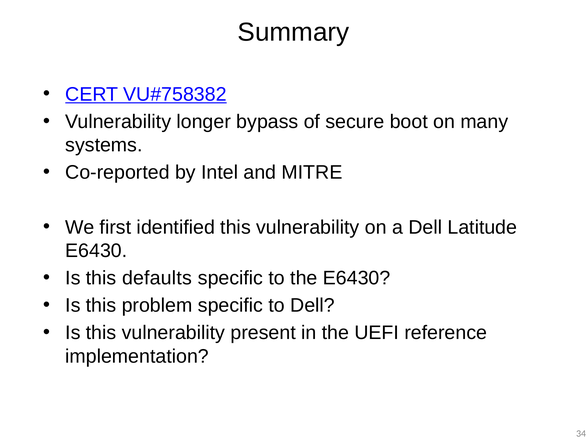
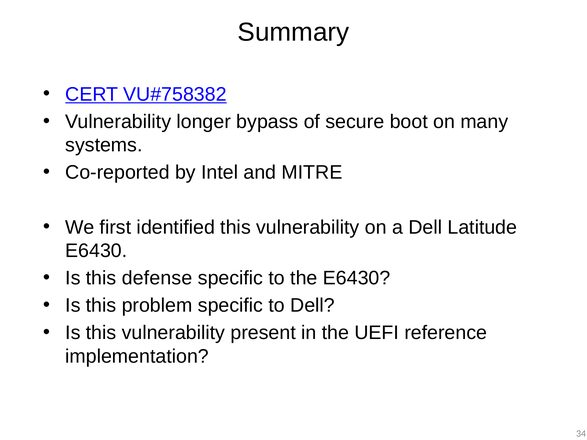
defaults: defaults -> defense
